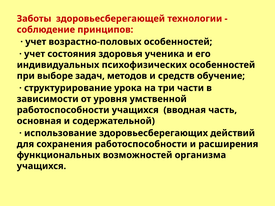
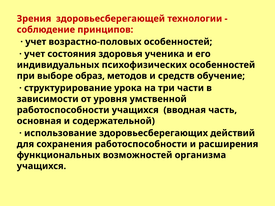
Заботы: Заботы -> Зрения
задач: задач -> образ
